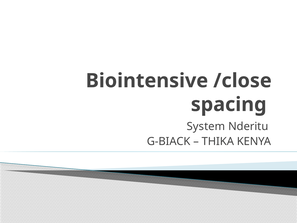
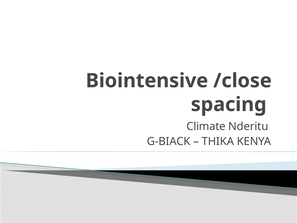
System: System -> Climate
